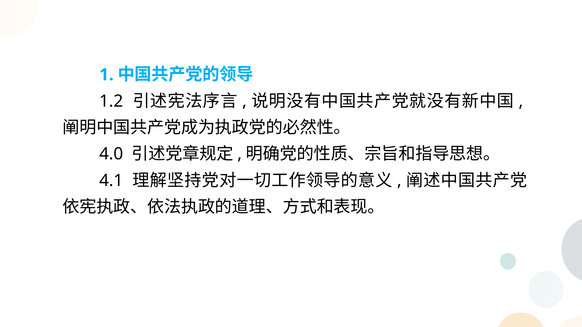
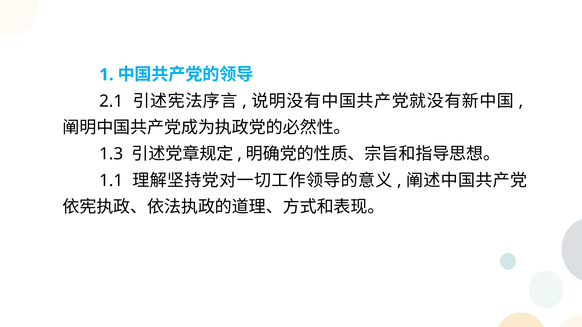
1.2: 1.2 -> 2.1
4.0: 4.0 -> 1.3
4.1: 4.1 -> 1.1
